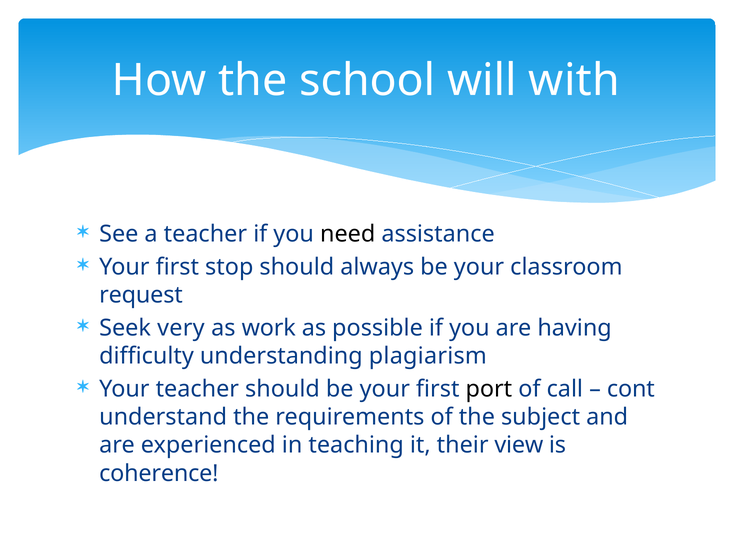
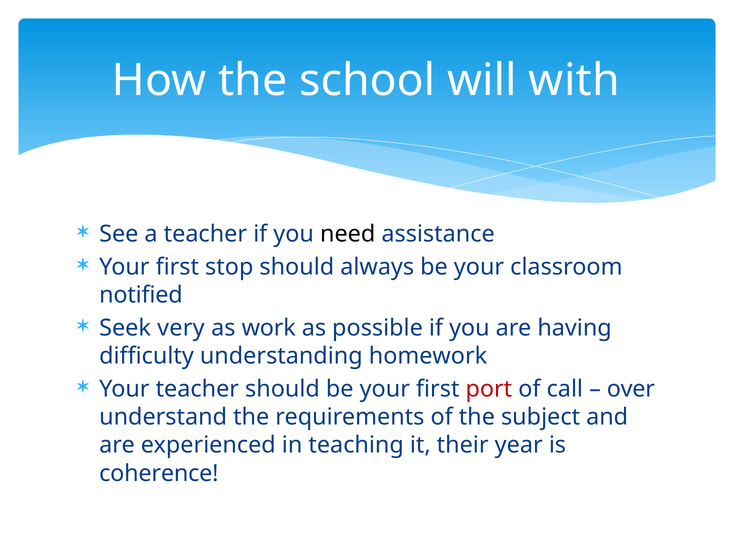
request: request -> notified
plagiarism: plagiarism -> homework
port colour: black -> red
cont: cont -> over
view: view -> year
